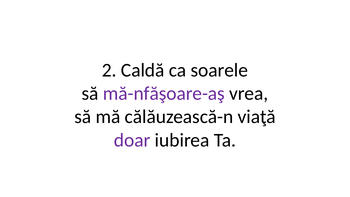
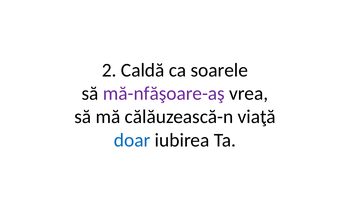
doar colour: purple -> blue
